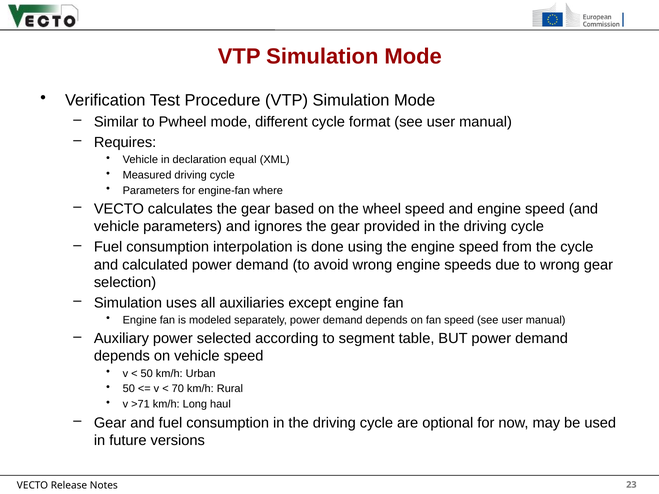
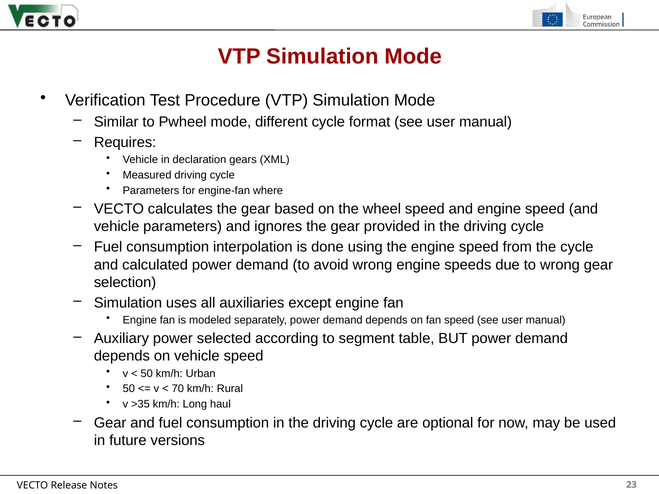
equal: equal -> gears
>71: >71 -> >35
